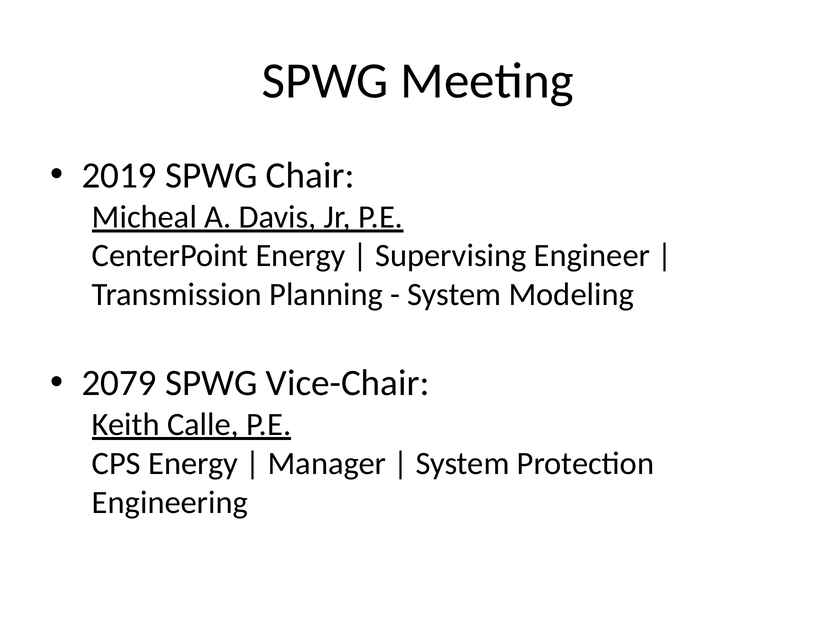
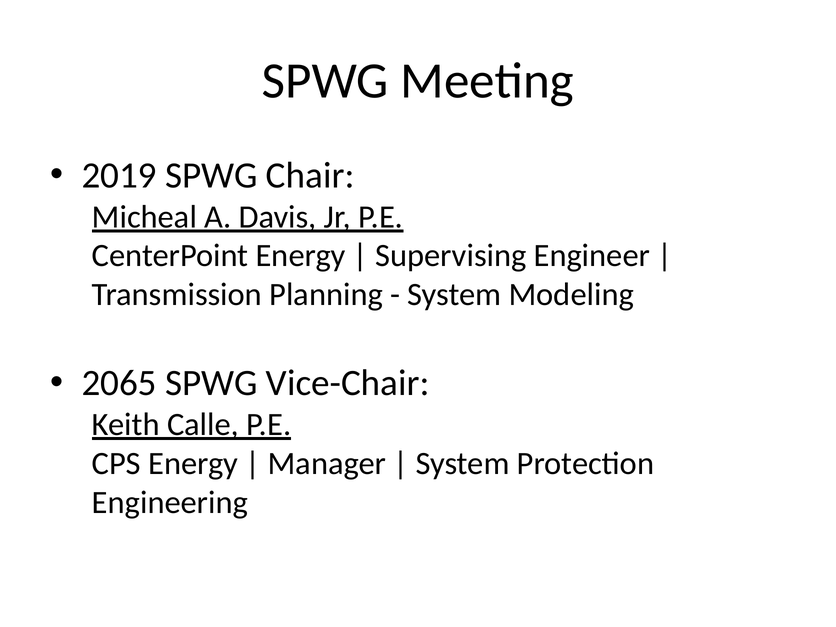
2079: 2079 -> 2065
